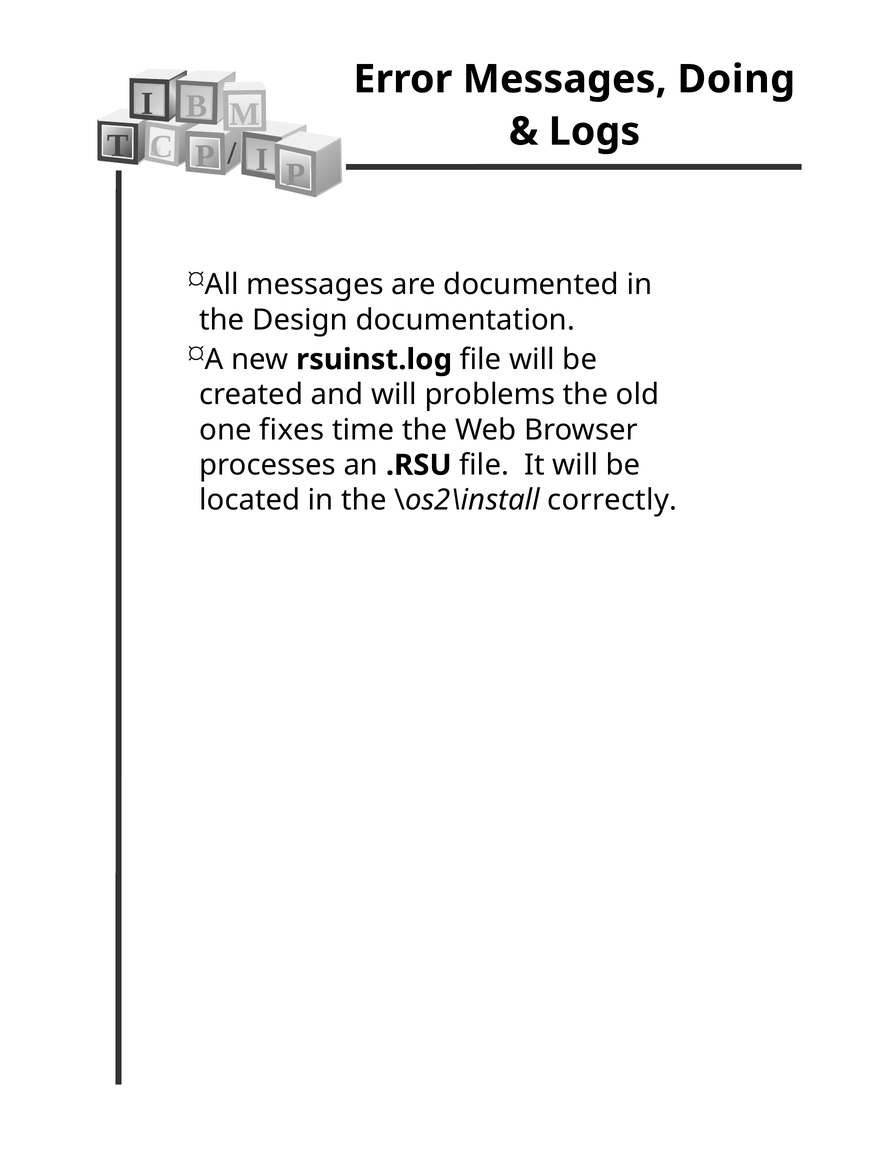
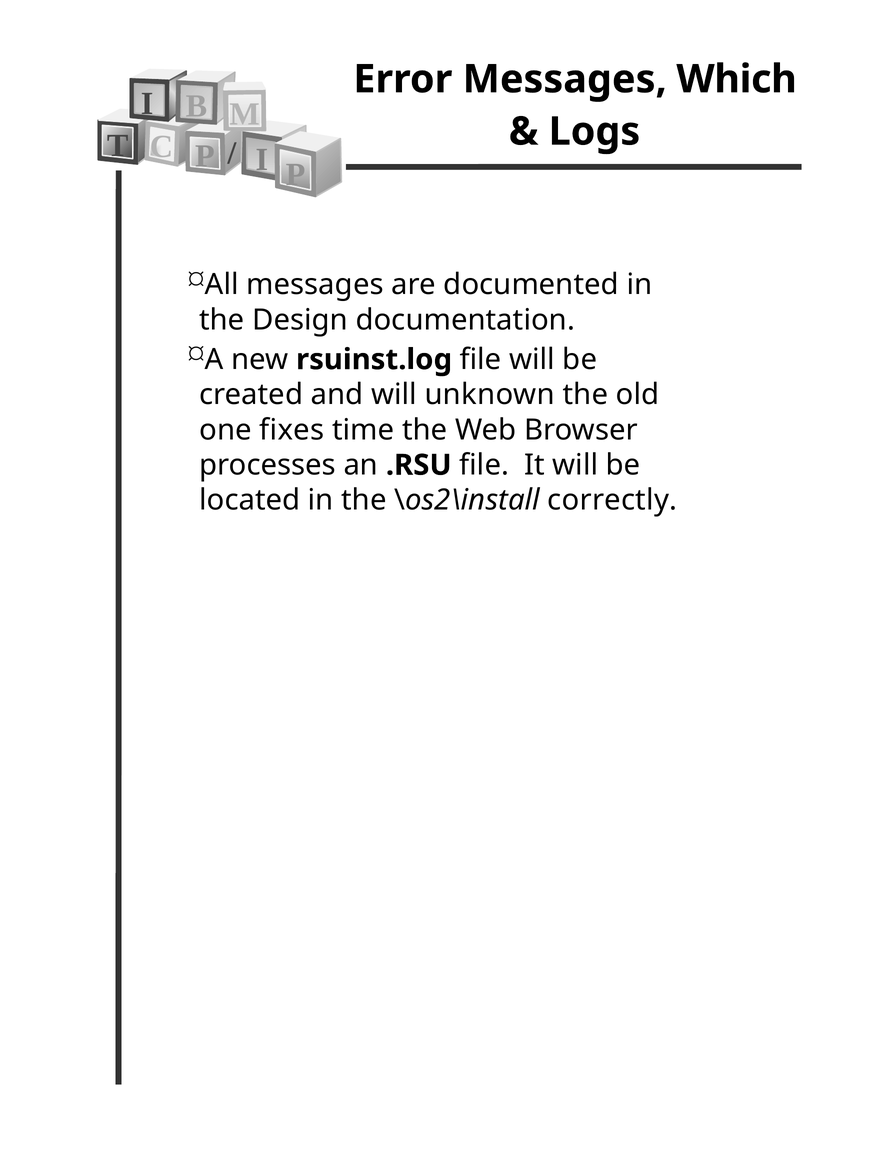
Doing: Doing -> Which
problems: problems -> unknown
